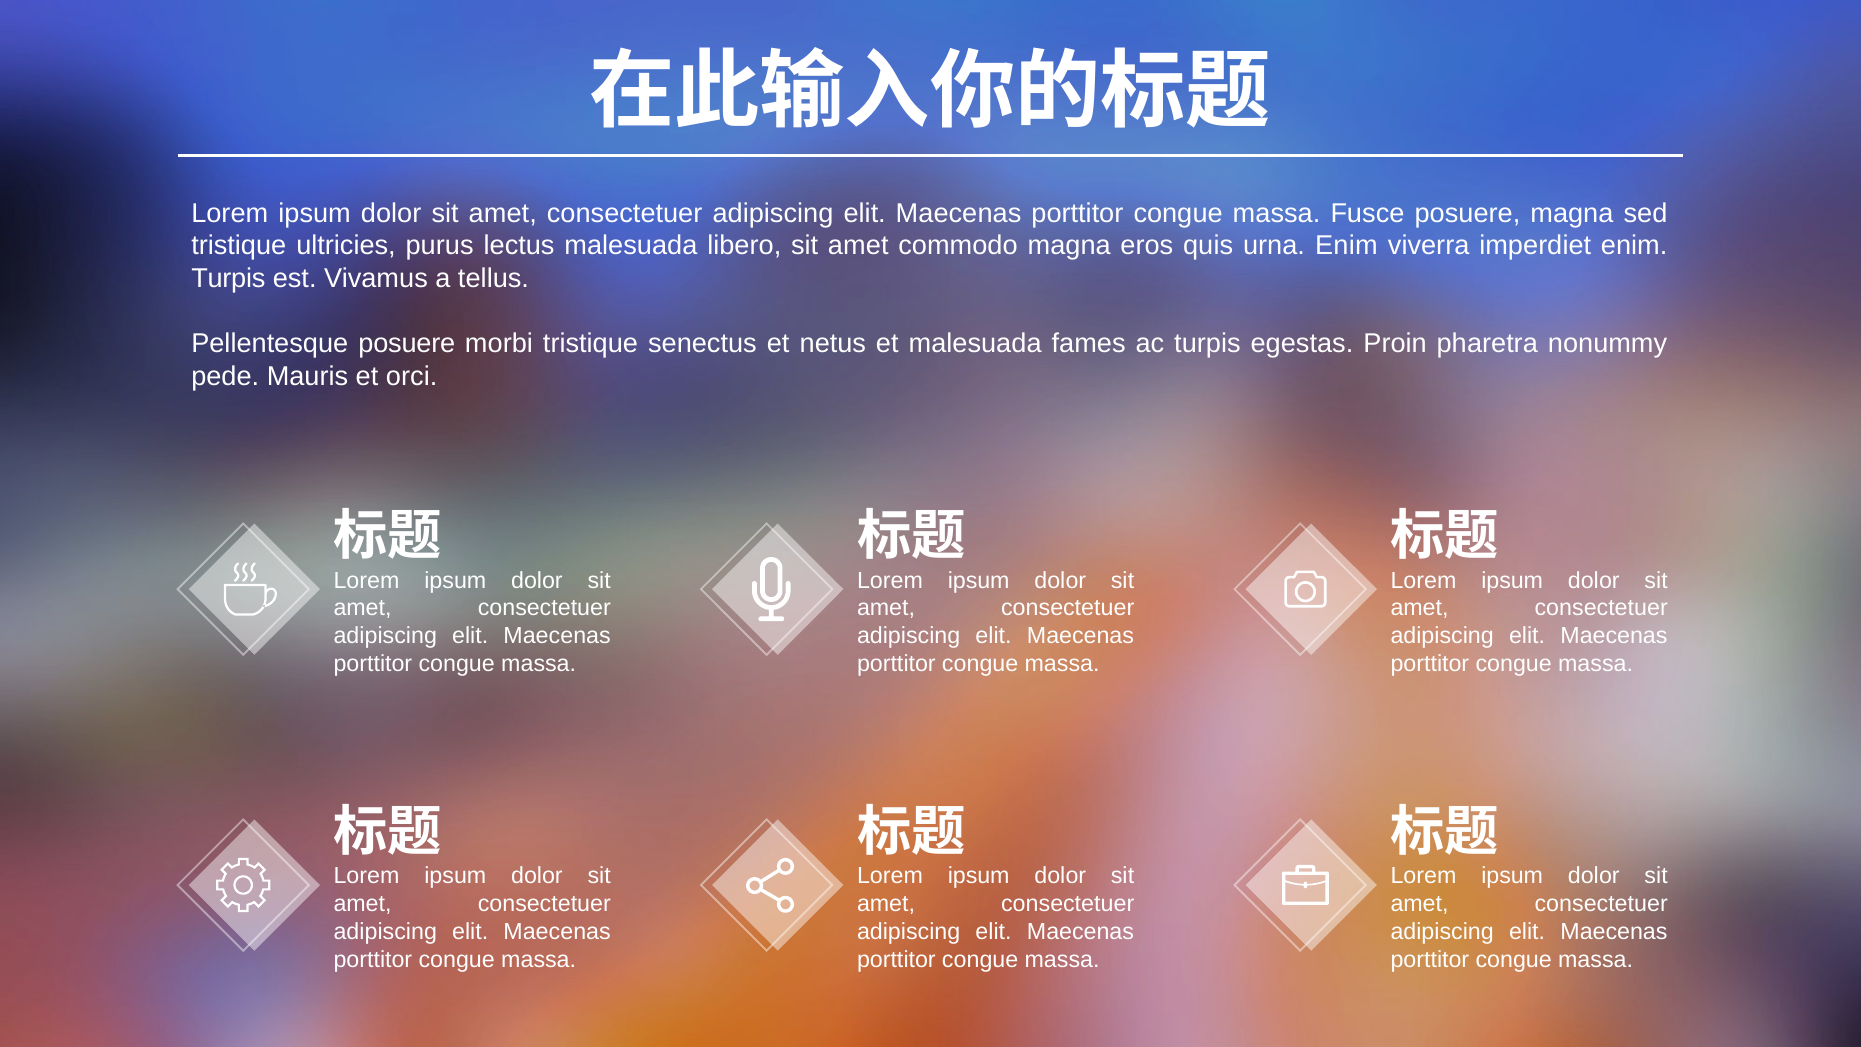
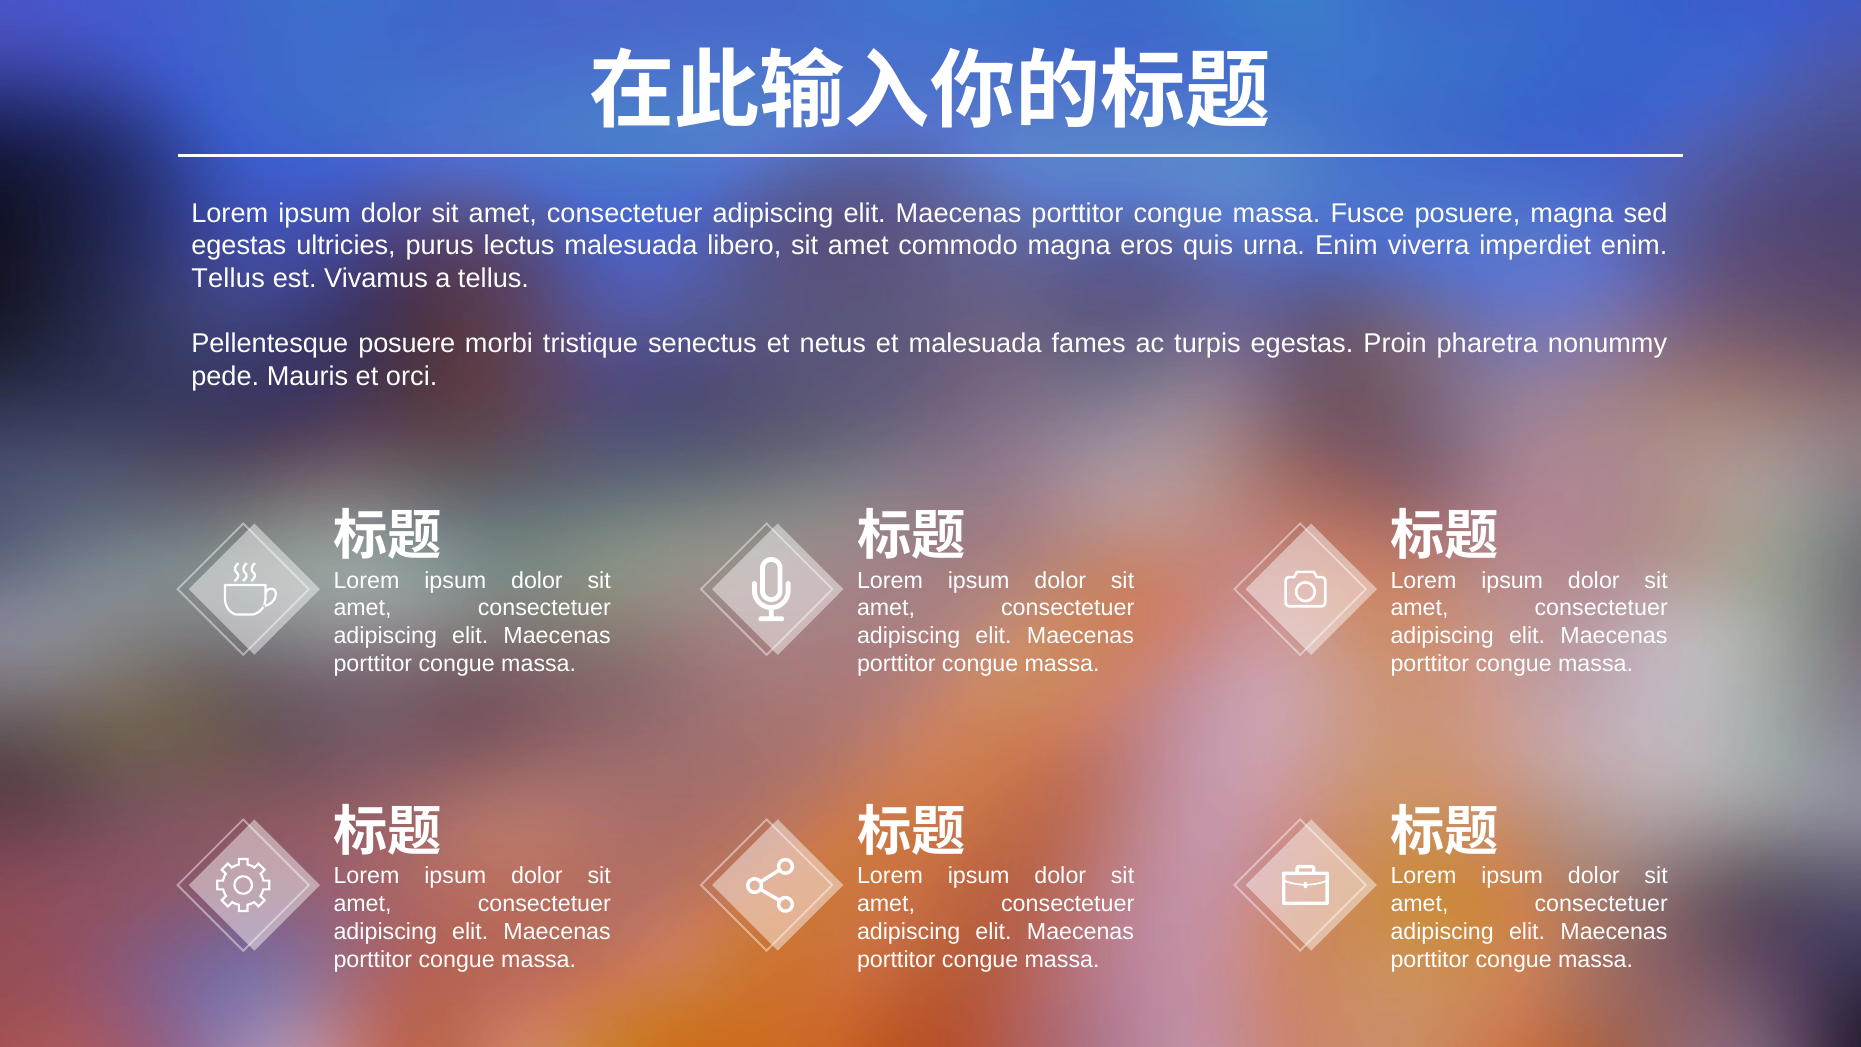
tristique at (239, 246): tristique -> egestas
Turpis at (228, 278): Turpis -> Tellus
